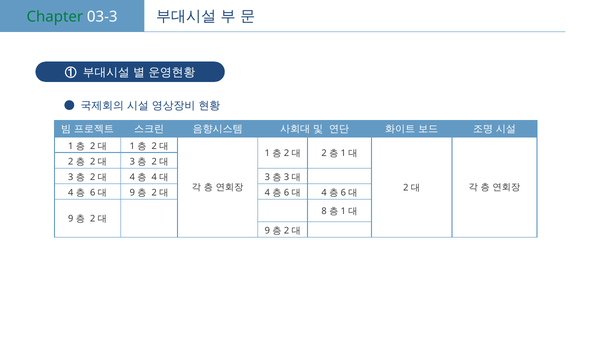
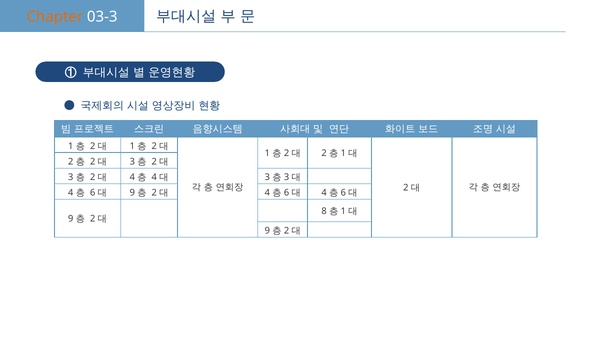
Chapter colour: green -> orange
